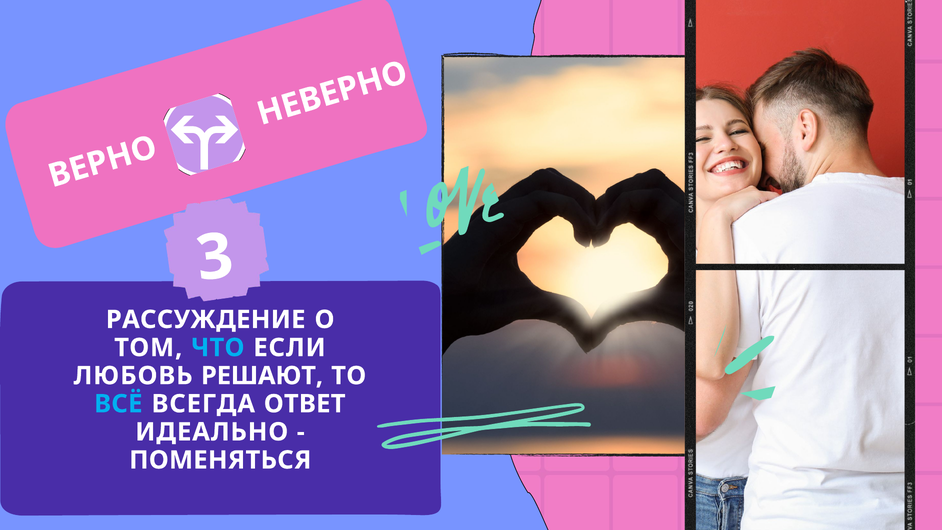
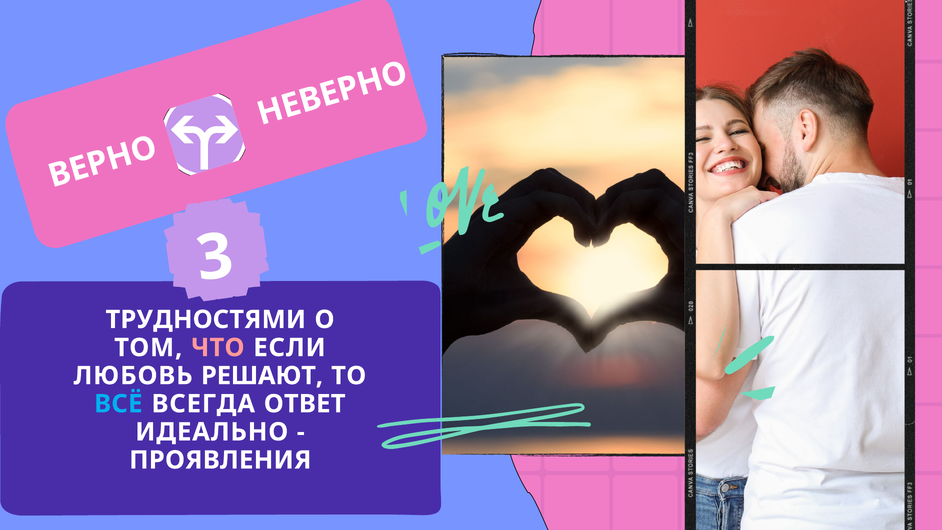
РАССУЖДЕНИЕ: РАССУЖДЕНИЕ -> ТРУДНОСТЯМИ
ЧТО colour: light blue -> pink
ПОМЕНЯТЬСЯ: ПОМЕНЯТЬСЯ -> ПРОЯВЛЕНИЯ
